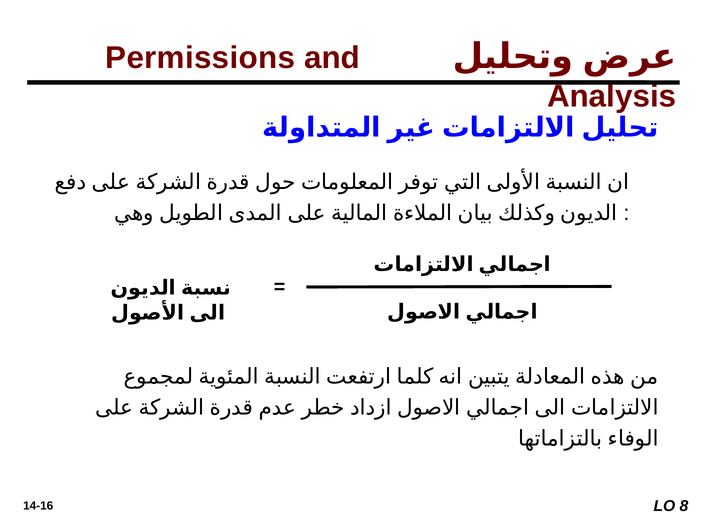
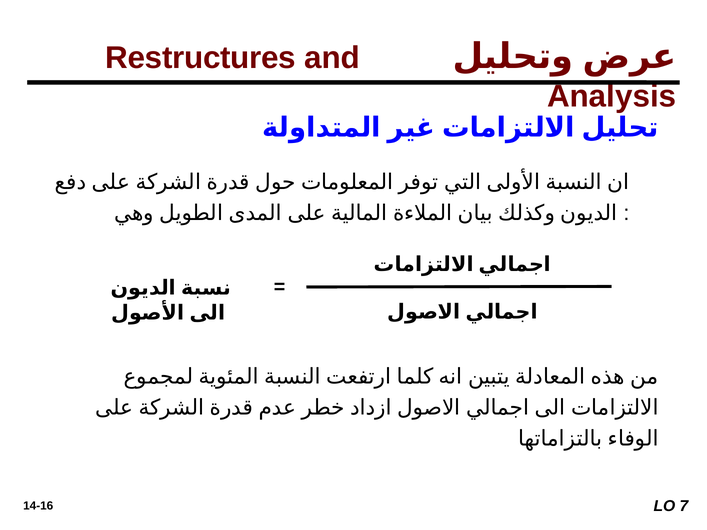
Permissions: Permissions -> Restructures
8: 8 -> 7
